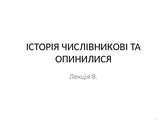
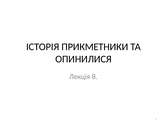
ЧИСЛІВНИКОВІ: ЧИСЛІВНИКОВІ -> ПРИКМЕТНИКИ
